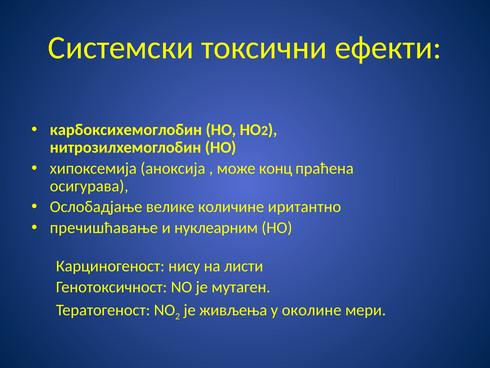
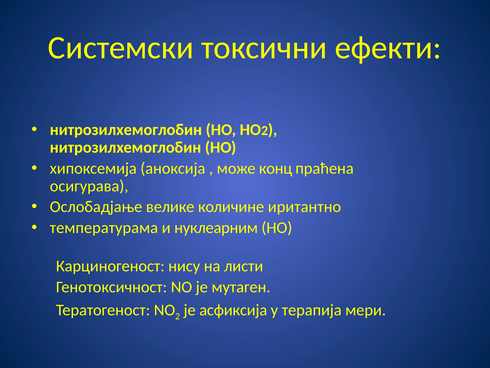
карбоксихемоглобин at (126, 130): карбоксихемоглобин -> нитрозилхемоглобин
пречишћавање: пречишћавање -> температурама
живљења: живљења -> асфиксија
околине: околине -> терапија
